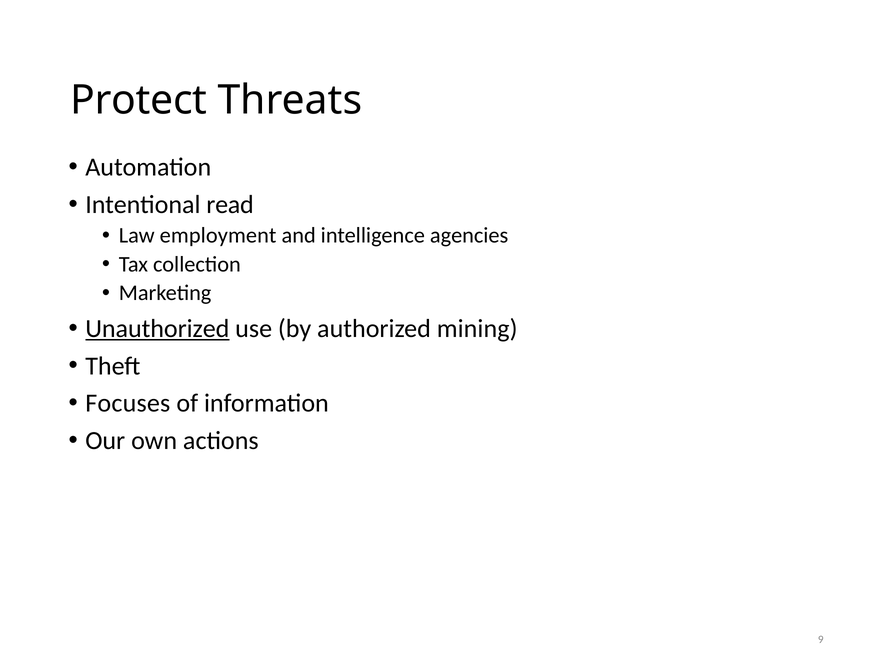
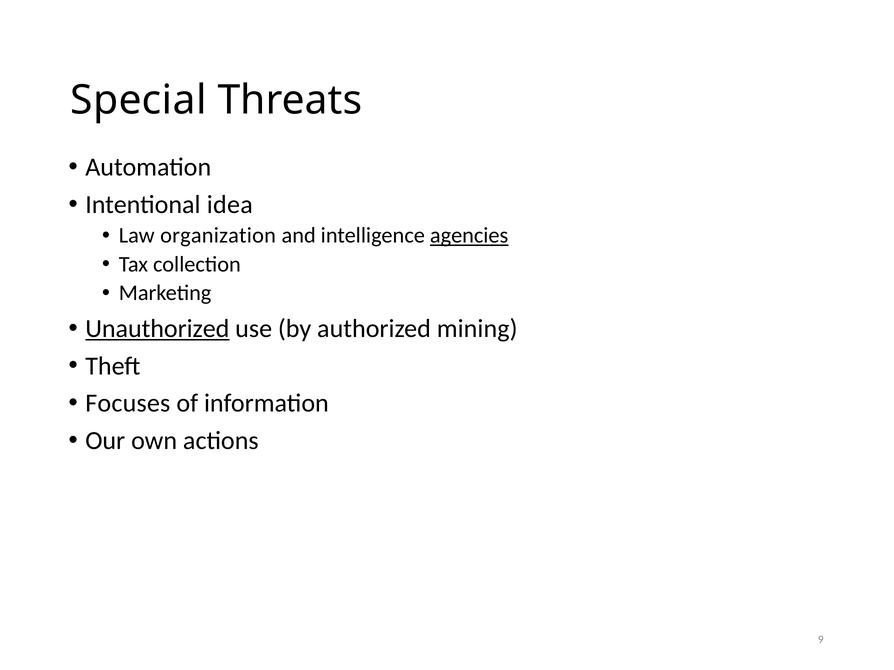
Protect: Protect -> Special
read: read -> idea
employment: employment -> organization
agencies underline: none -> present
